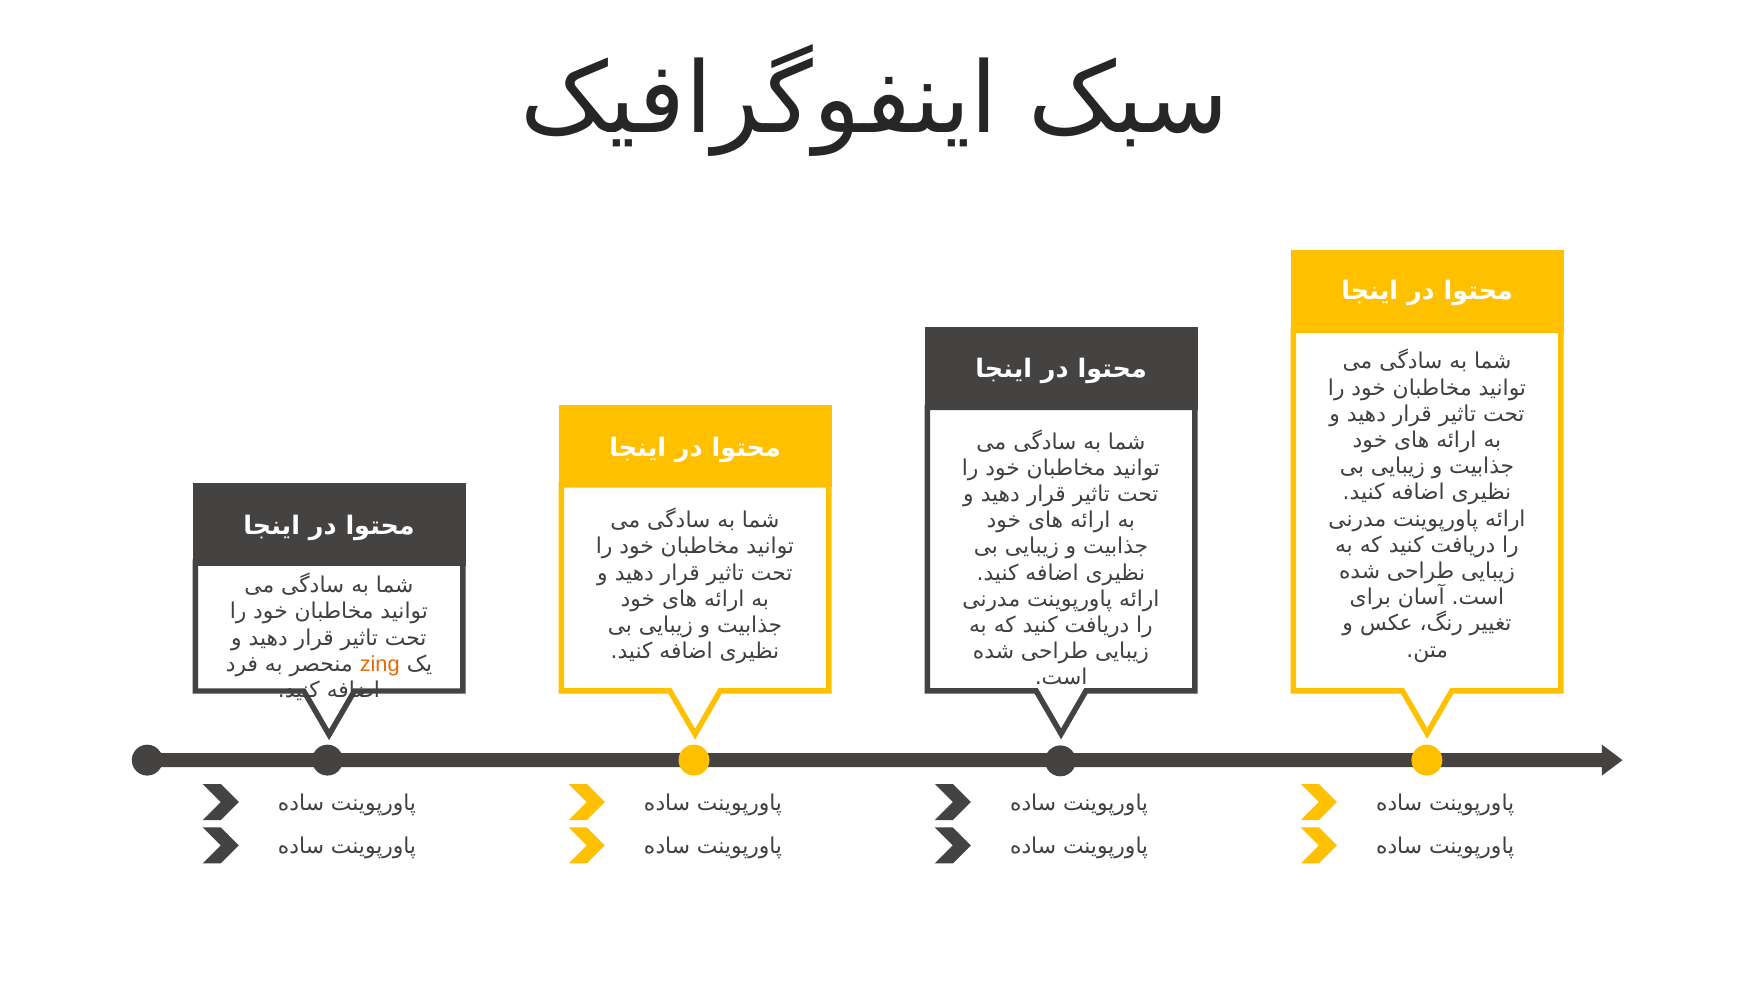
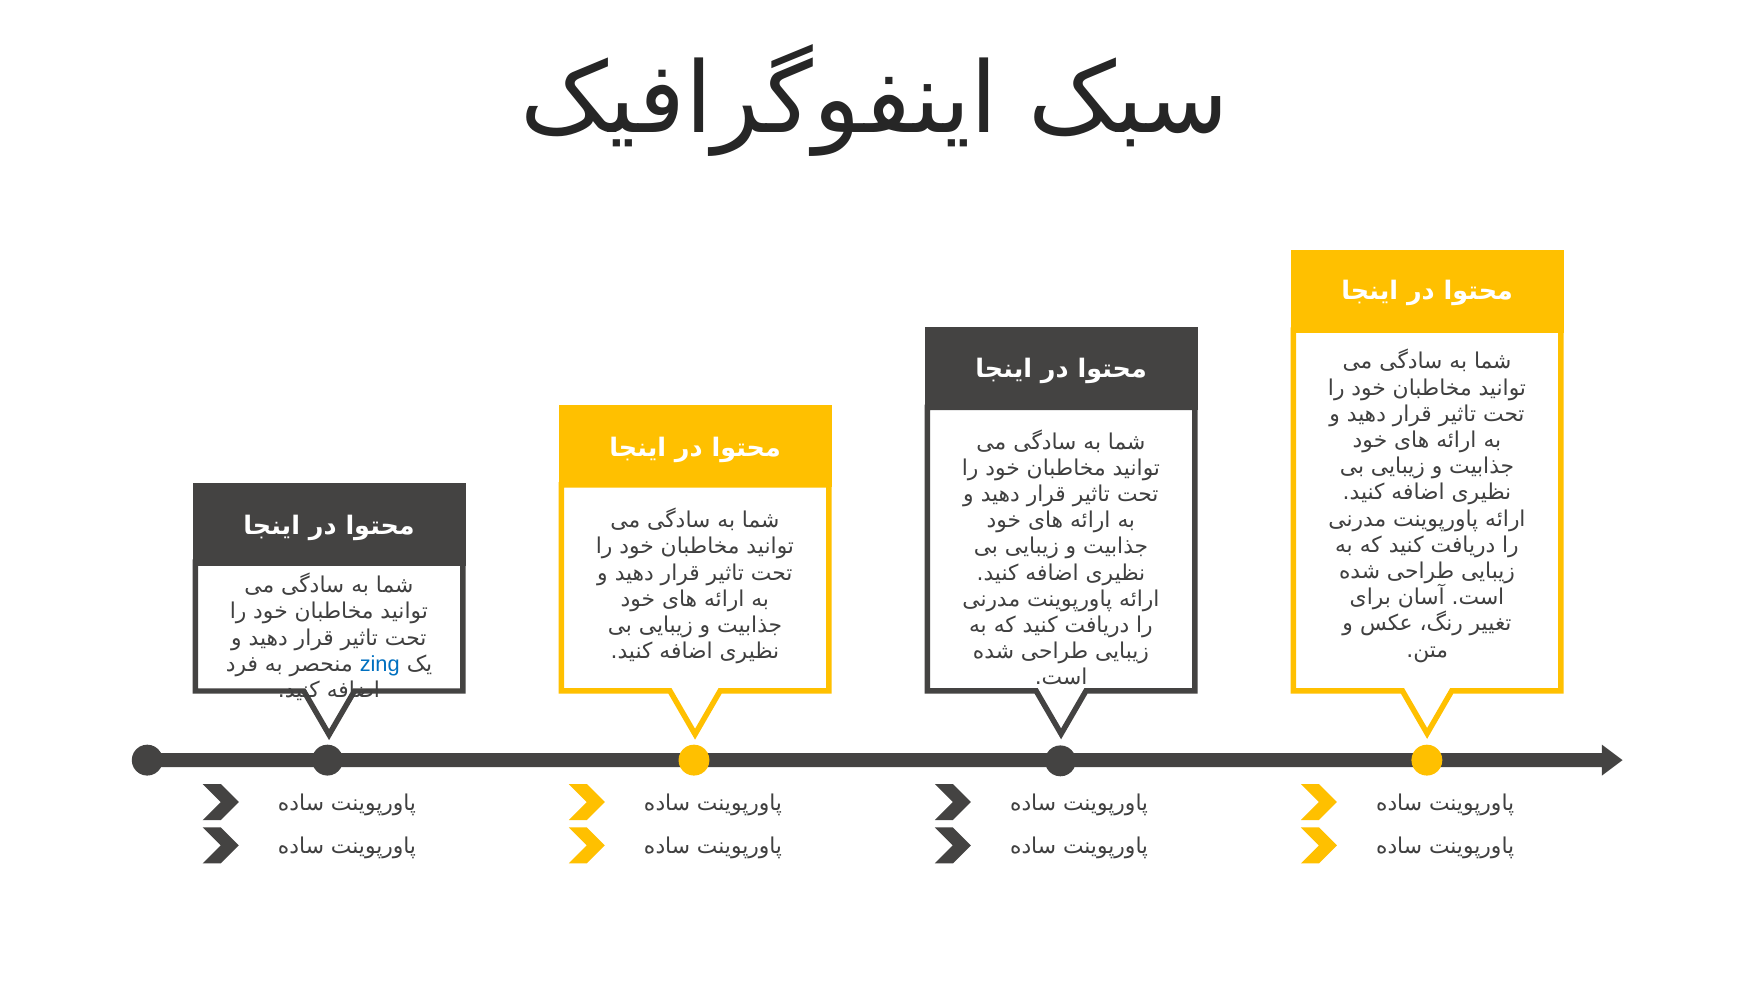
zing colour: orange -> blue
